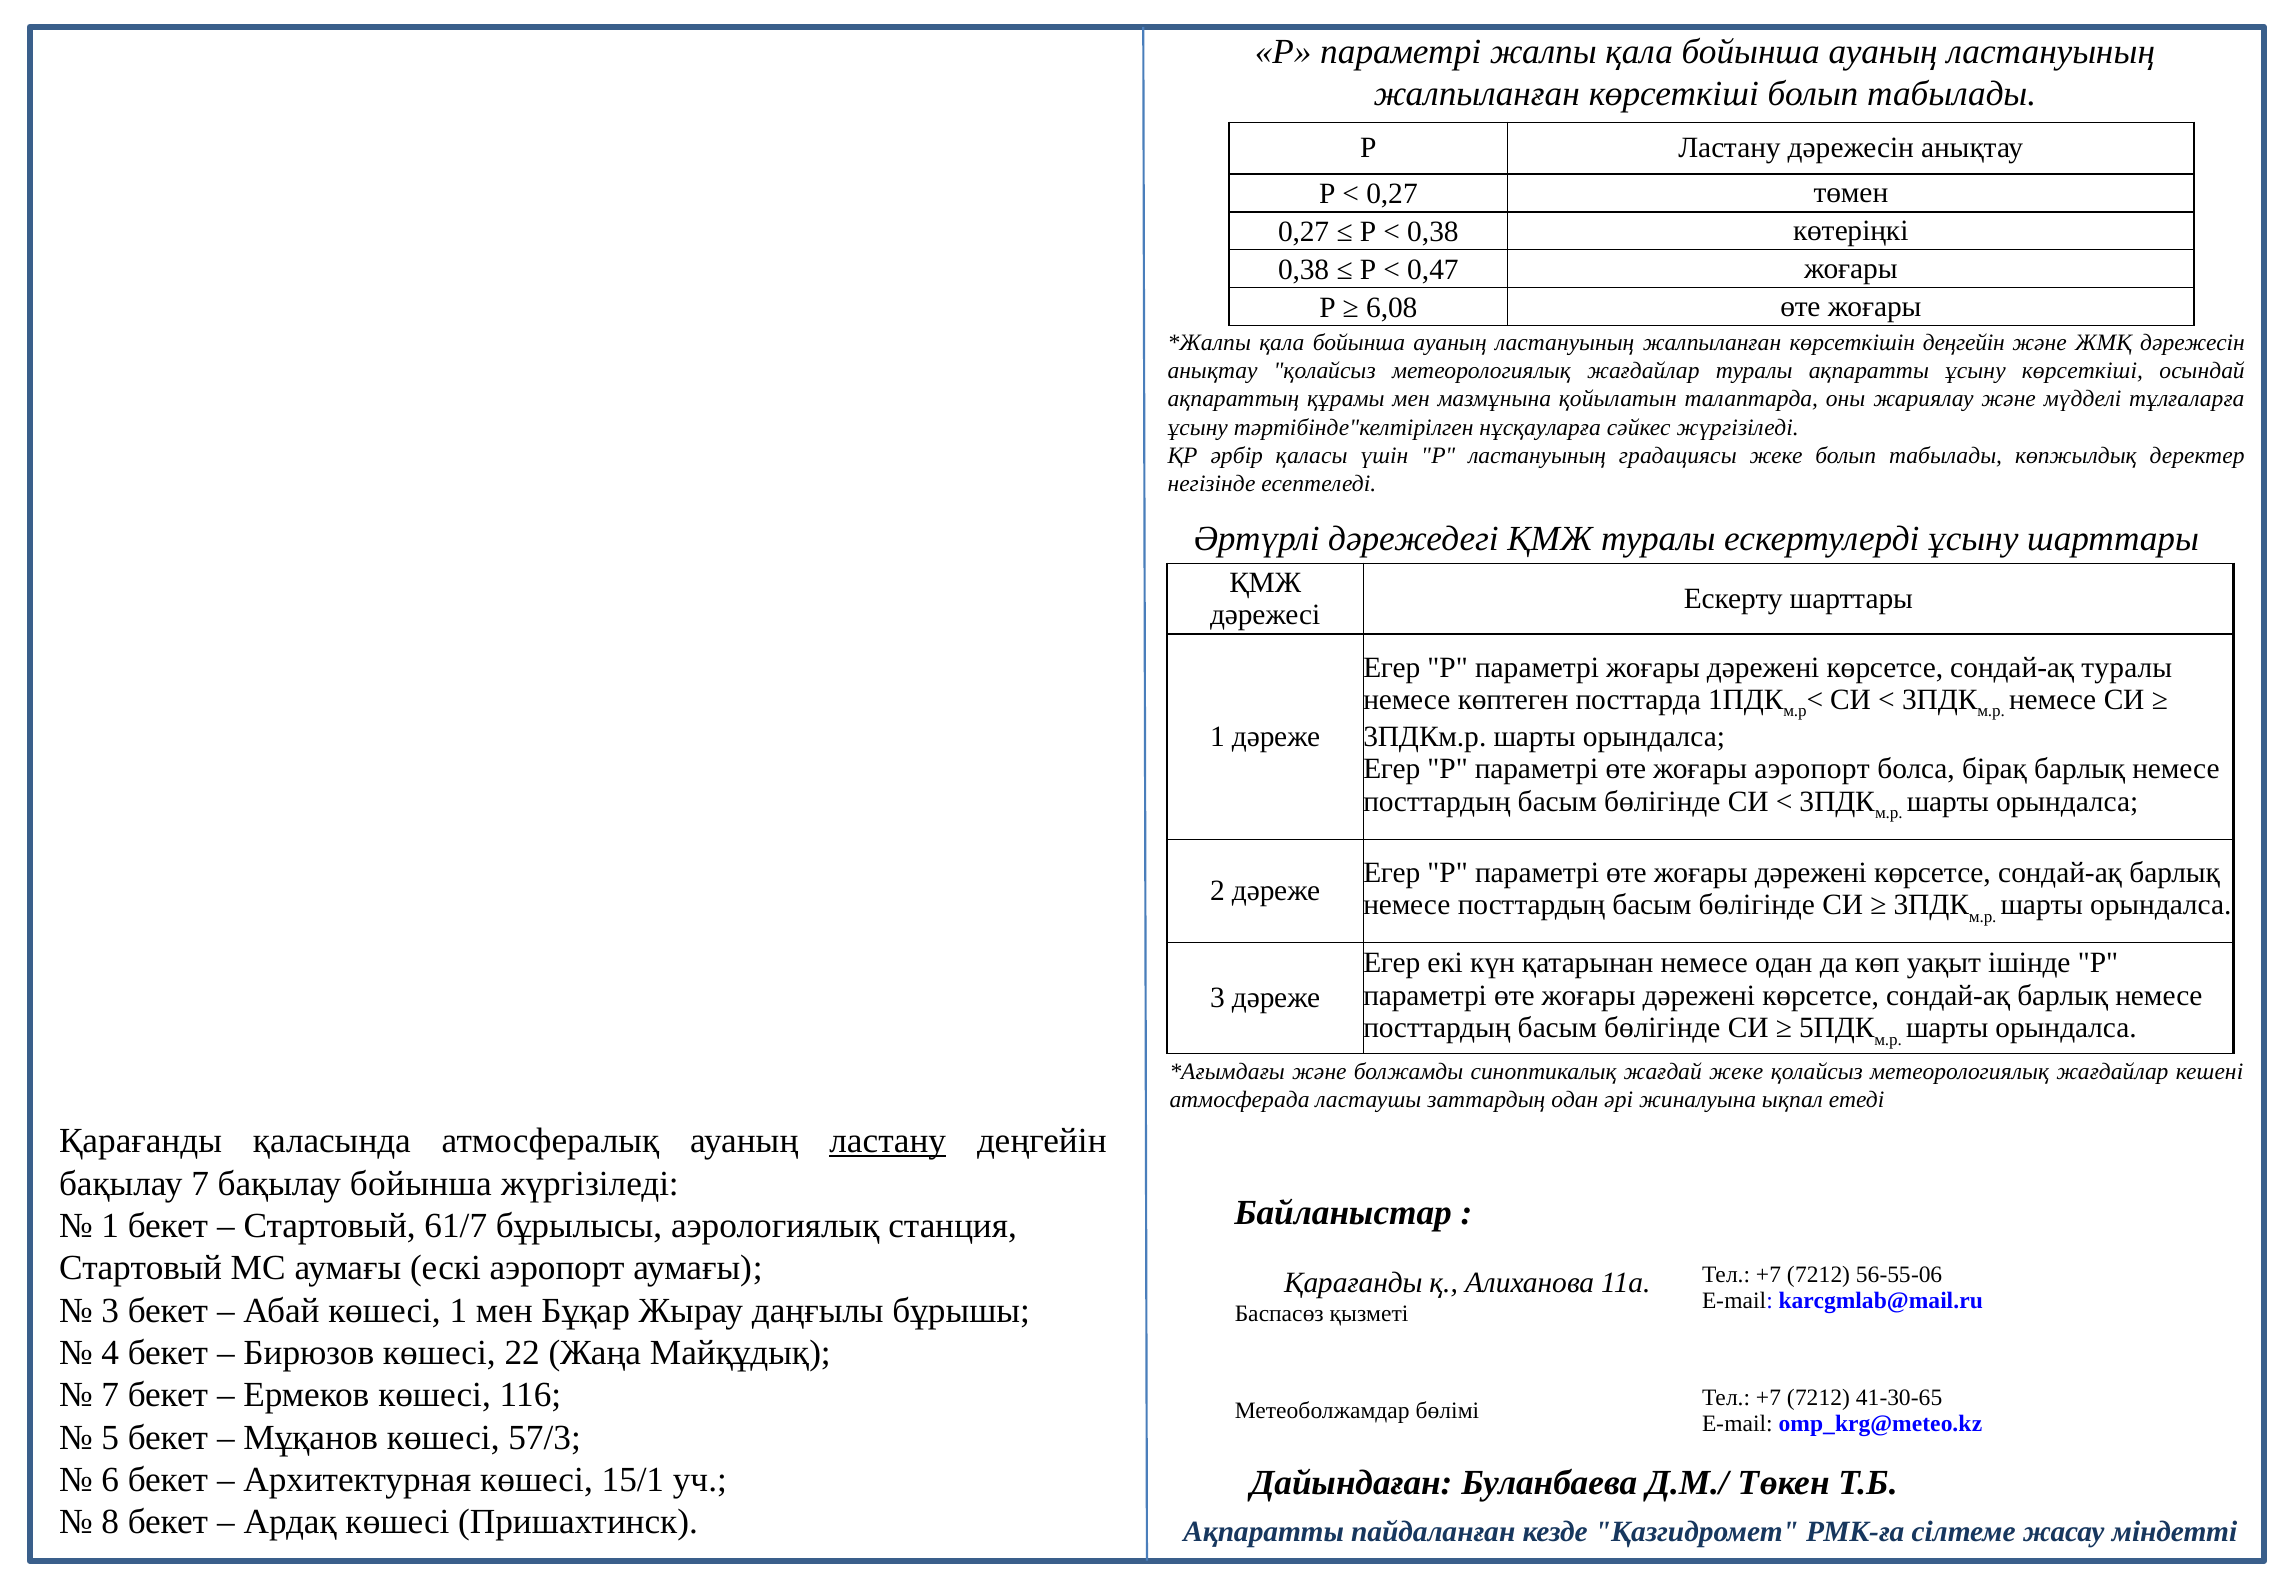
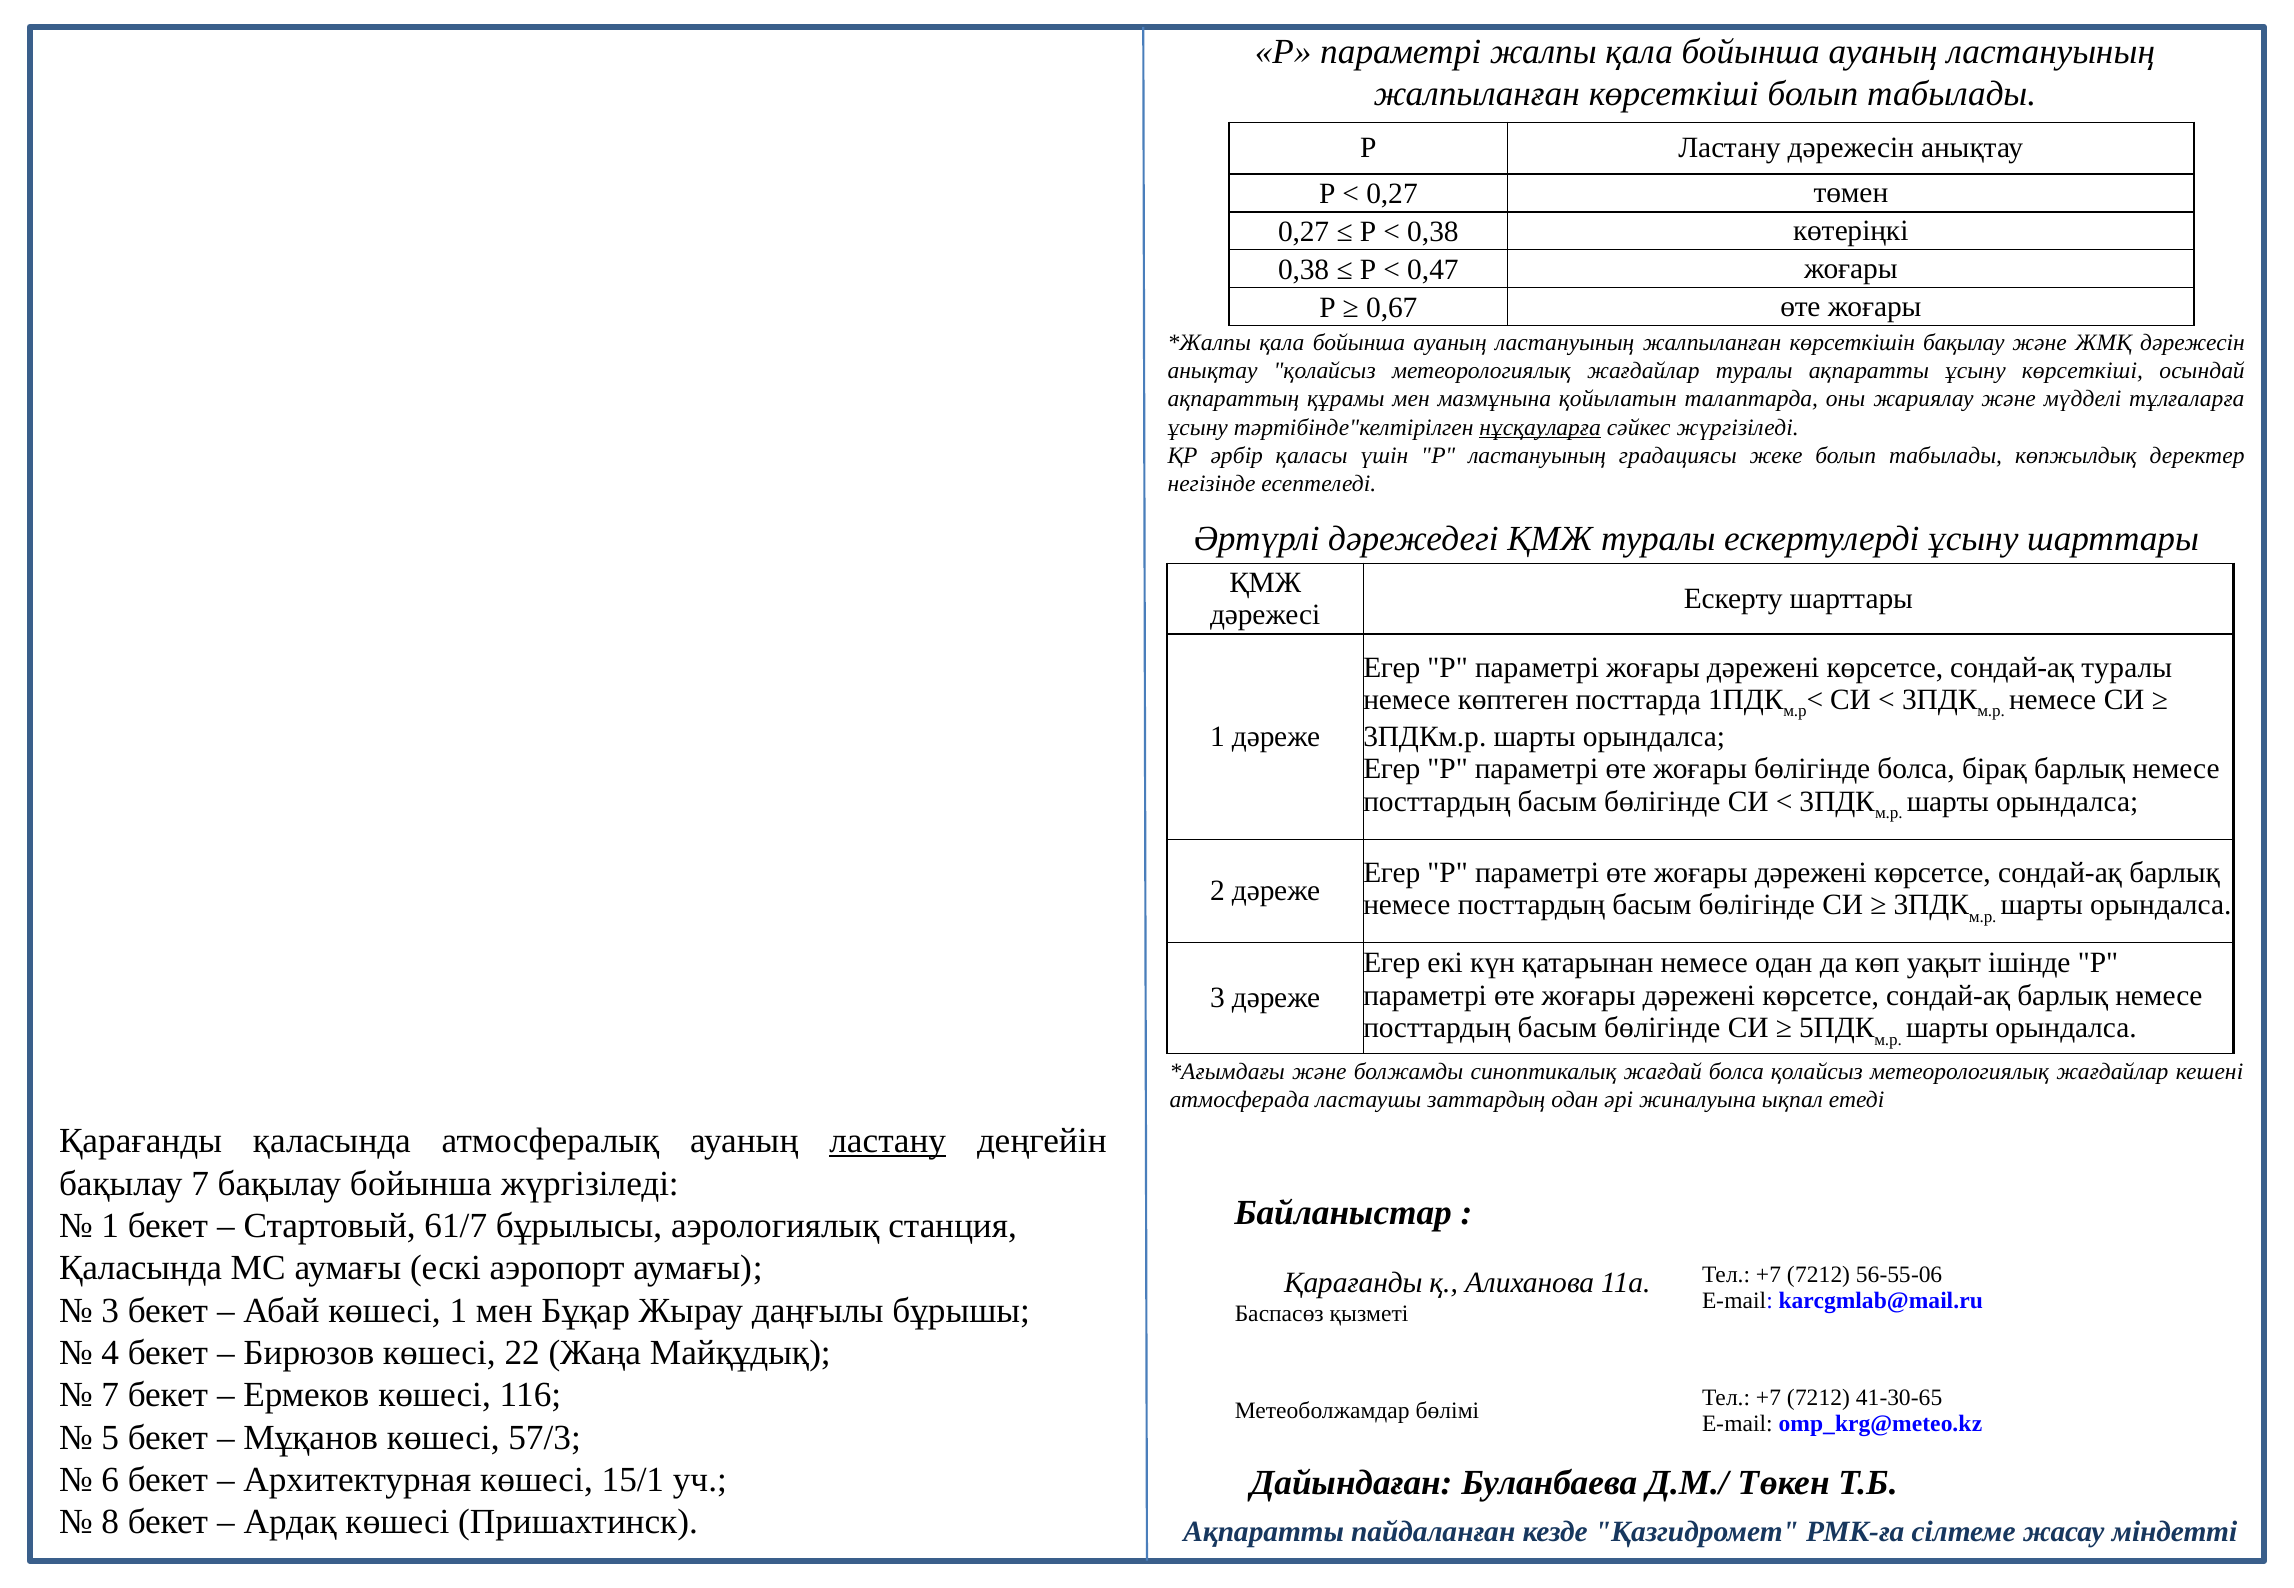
6,08: 6,08 -> 0,67
көрсеткішін деңгейін: деңгейін -> бақылау
нұсқауларға underline: none -> present
жоғары аэропорт: аэропорт -> бөлігінде
жағдай жеке: жеке -> болса
Стартовый at (141, 1268): Стартовый -> Қаласында
